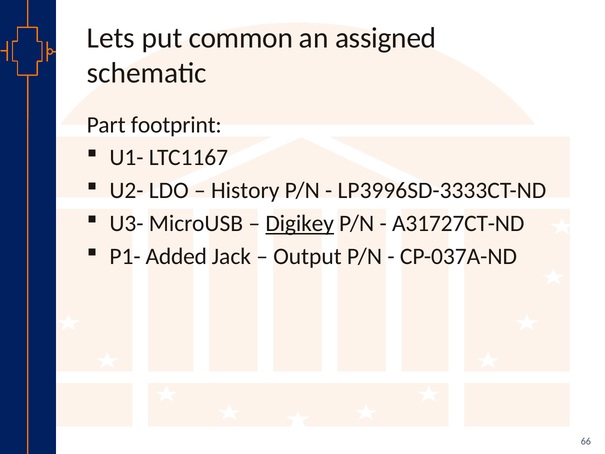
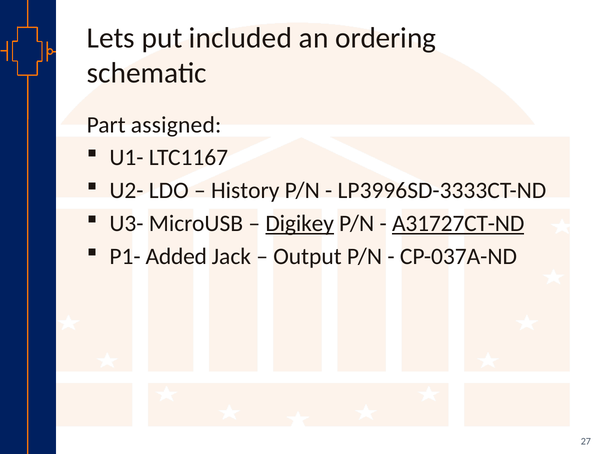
common: common -> included
assigned: assigned -> ordering
footprint: footprint -> assigned
A31727CT-ND underline: none -> present
66: 66 -> 27
